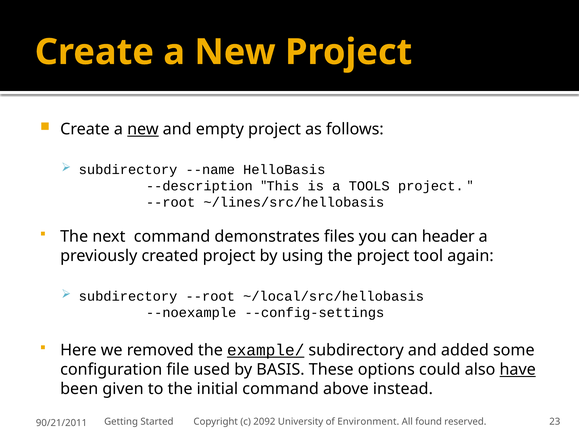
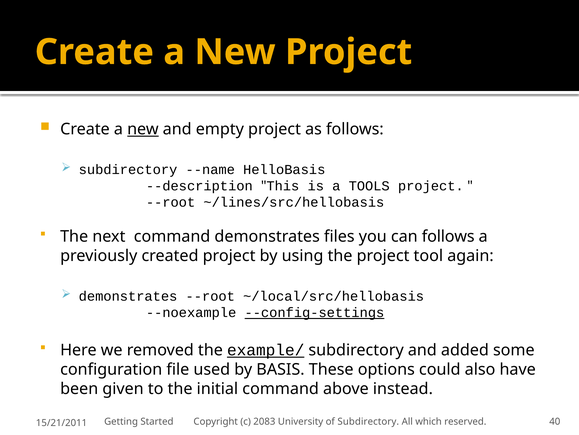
can header: header -> follows
subdirectory at (128, 296): subdirectory -> demonstrates
--config-settings underline: none -> present
have underline: present -> none
2092: 2092 -> 2083
of Environment: Environment -> Subdirectory
found: found -> which
23: 23 -> 40
90/21/2011: 90/21/2011 -> 15/21/2011
